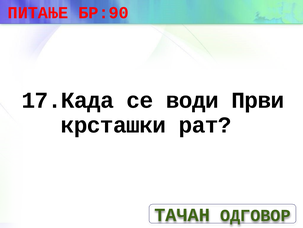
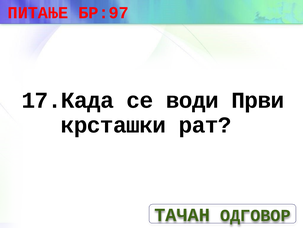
БР:90: БР:90 -> БР:97
